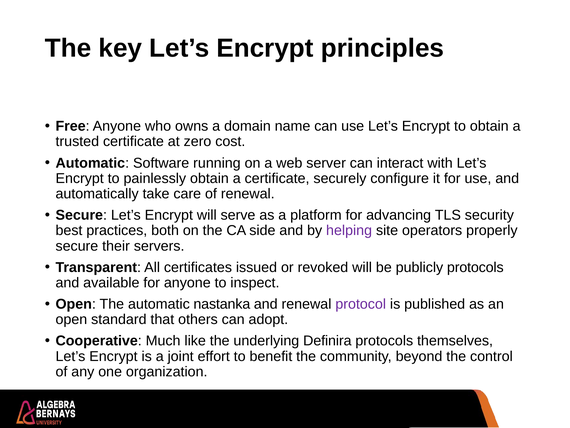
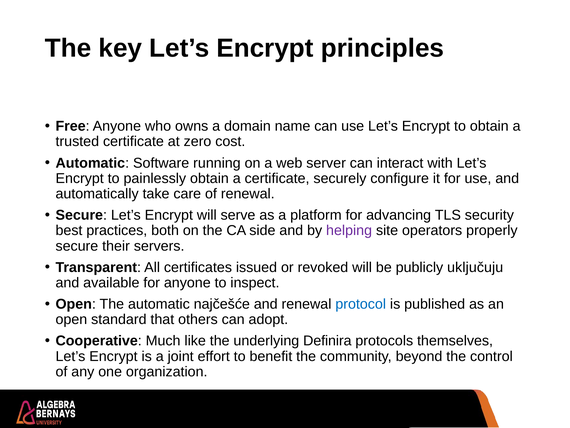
publicly protocols: protocols -> uključuju
nastanka: nastanka -> najčešće
protocol colour: purple -> blue
